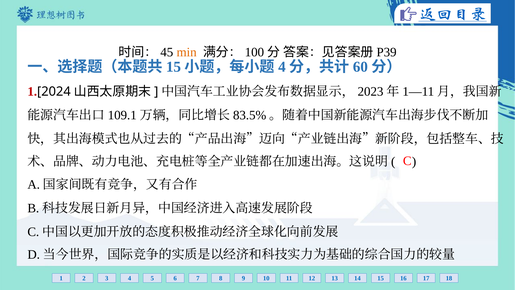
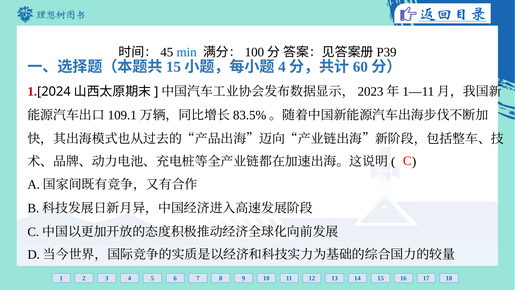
min colour: orange -> blue
